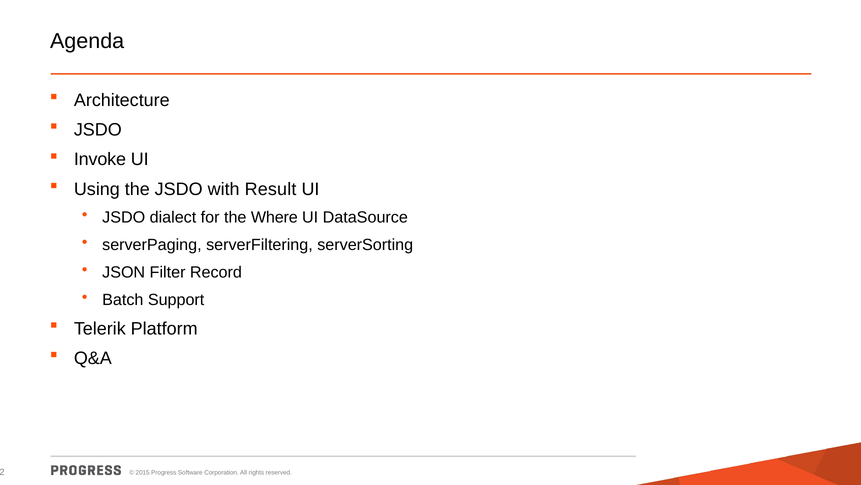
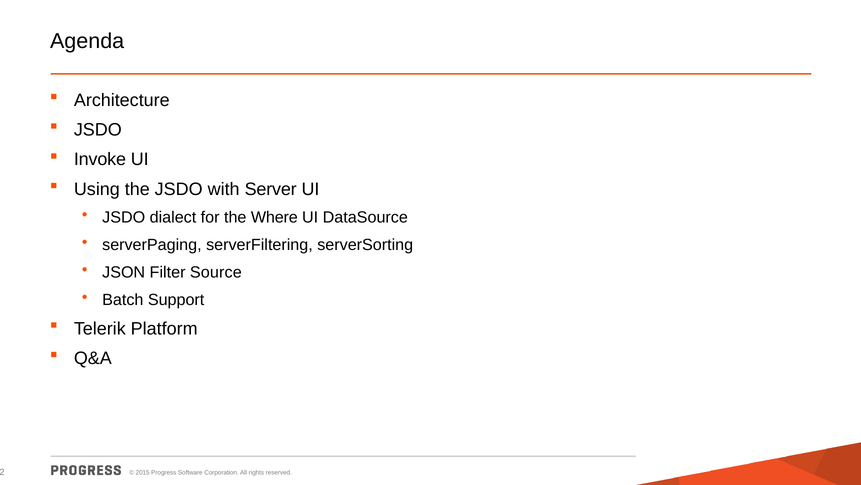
Result: Result -> Server
Record: Record -> Source
